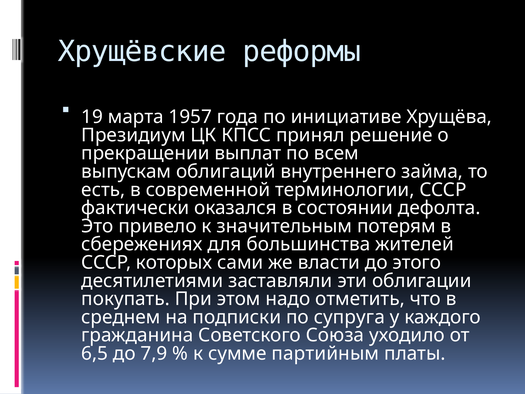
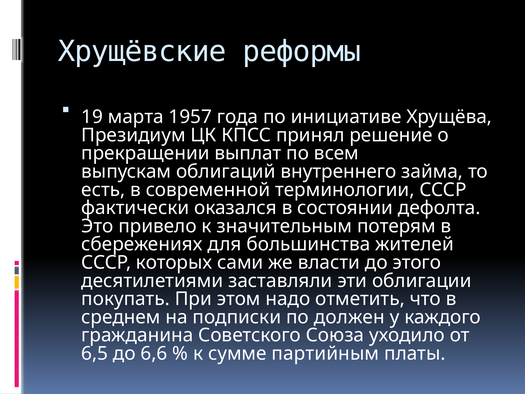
супруга: супруга -> должен
7,9: 7,9 -> 6,6
